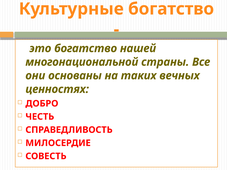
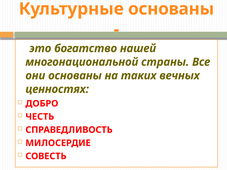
Культурные богатство: богатство -> основаны
